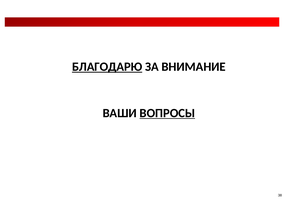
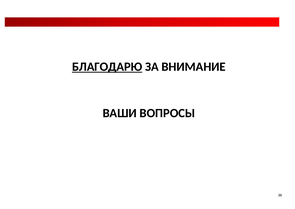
ВОПРОСЫ underline: present -> none
